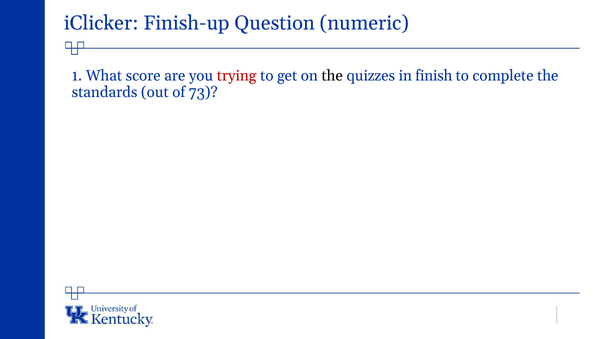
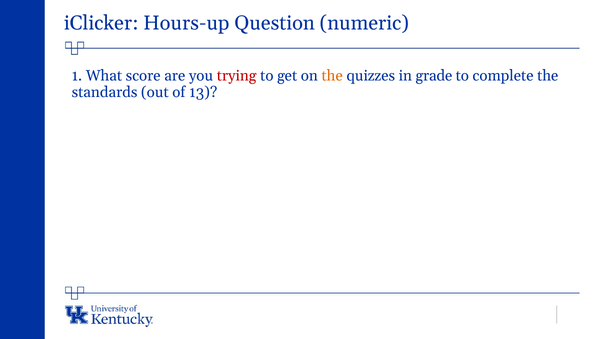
Finish-up: Finish-up -> Hours-up
the at (332, 76) colour: black -> orange
finish: finish -> grade
73: 73 -> 13
